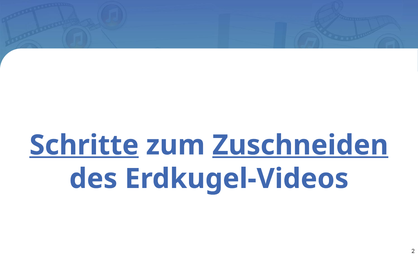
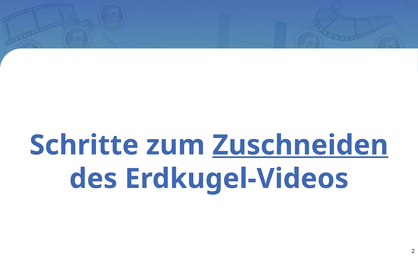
Schritte underline: present -> none
